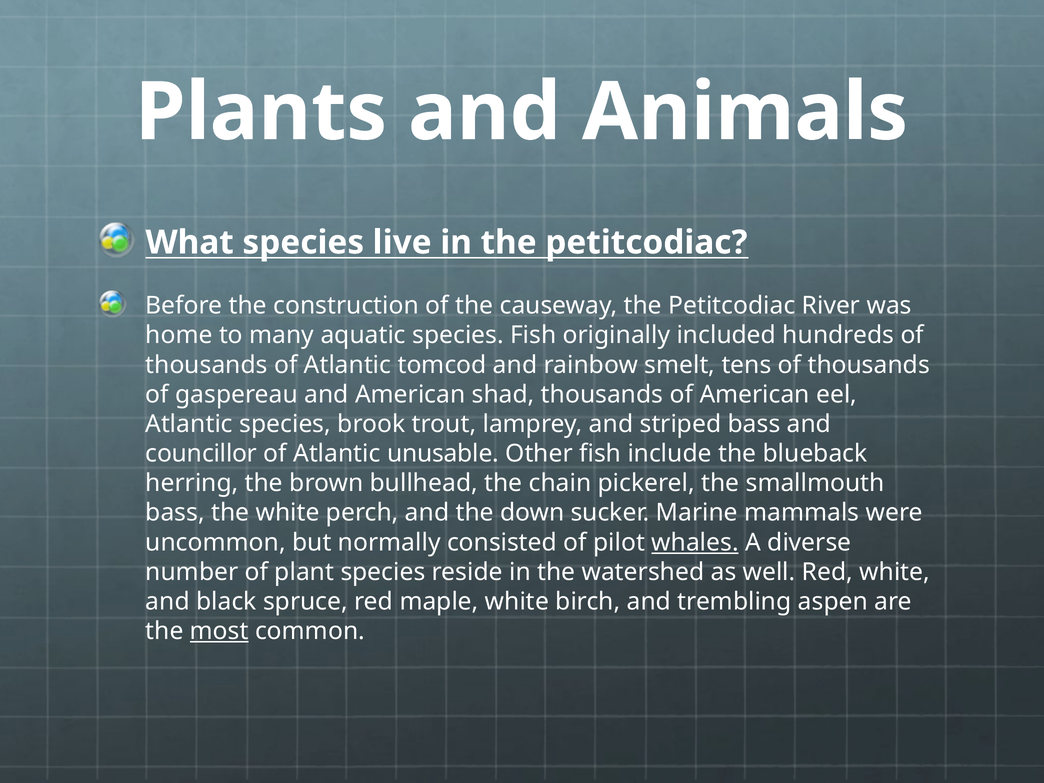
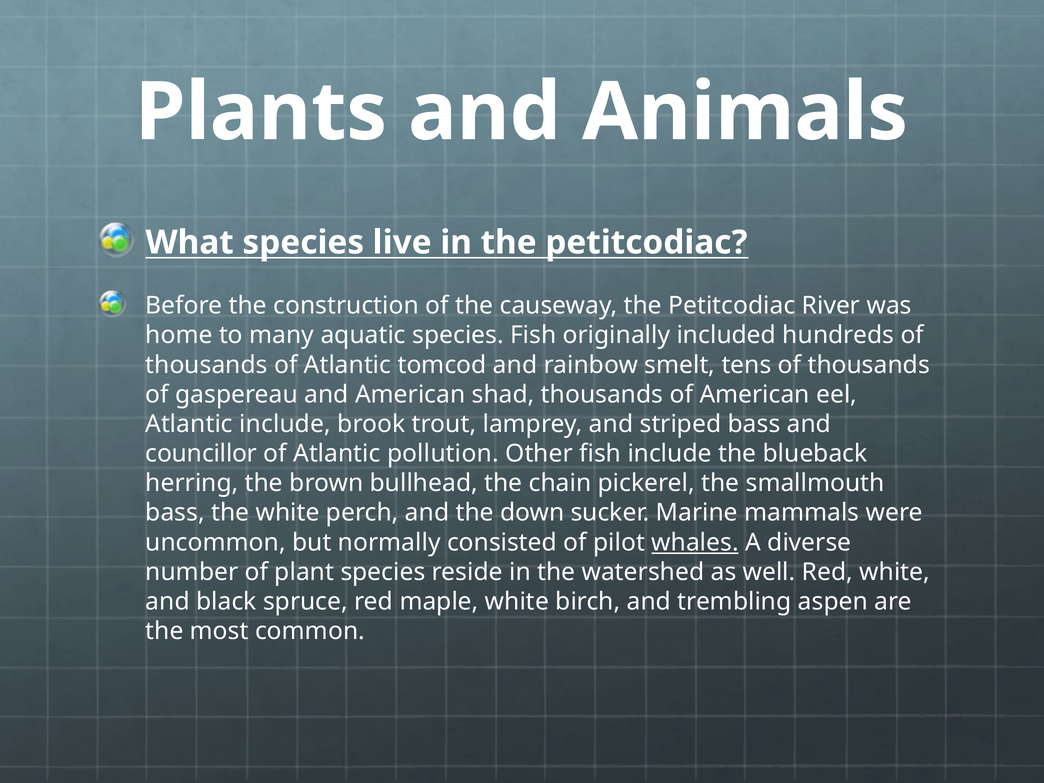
Atlantic species: species -> include
unusable: unusable -> pollution
most underline: present -> none
